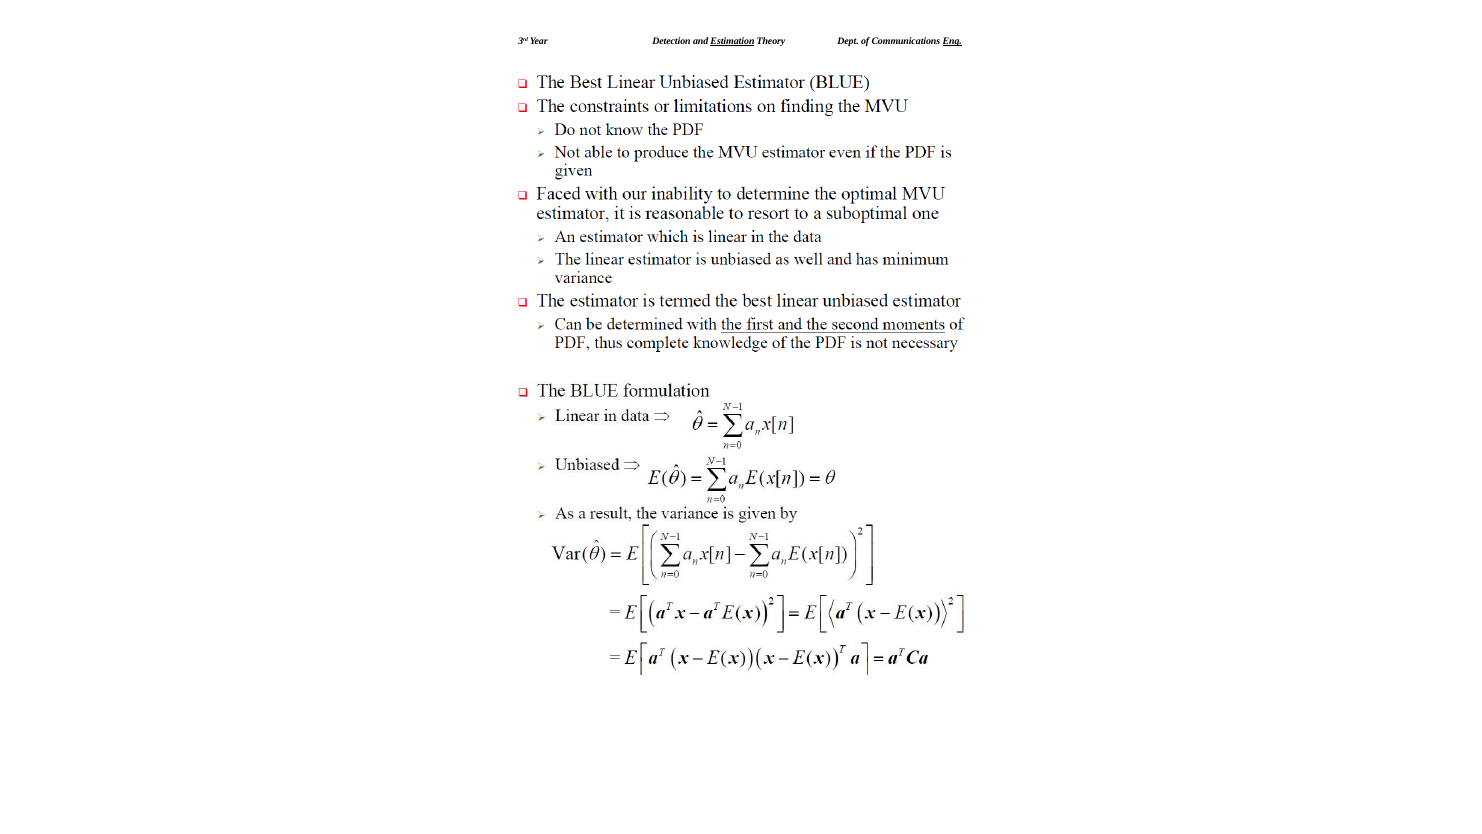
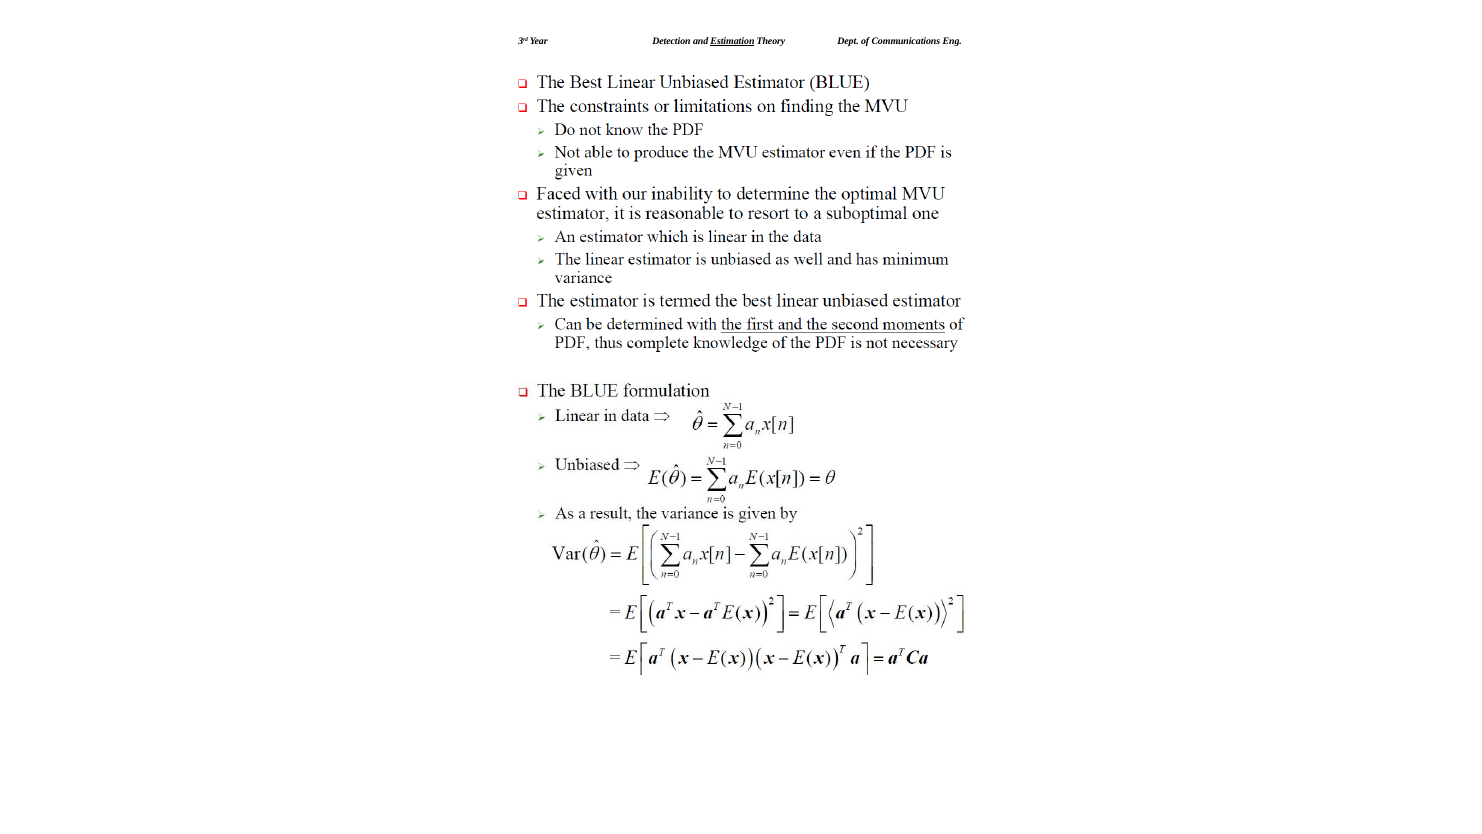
Eng underline: present -> none
